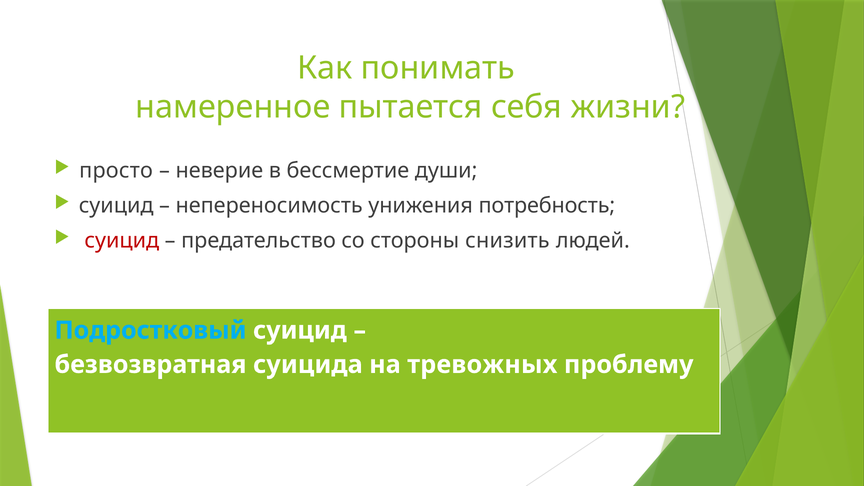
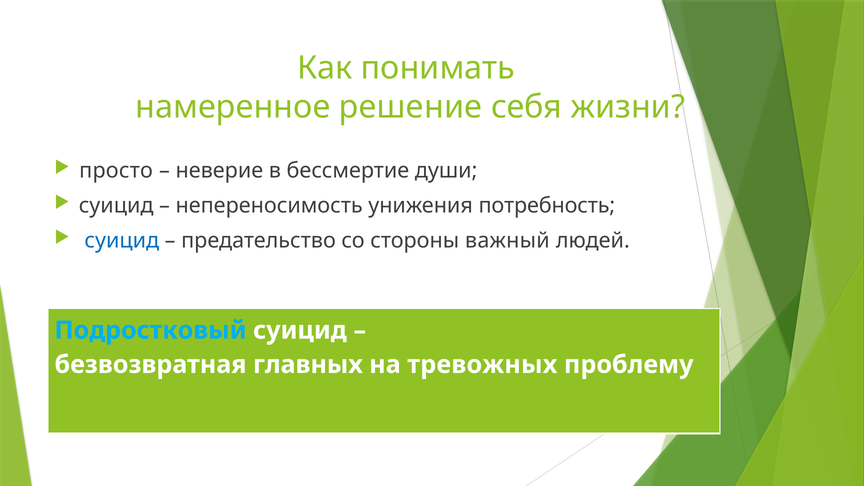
пытается: пытается -> решение
суицид at (122, 241) colour: red -> blue
снизить: снизить -> важный
суицида: суицида -> главных
